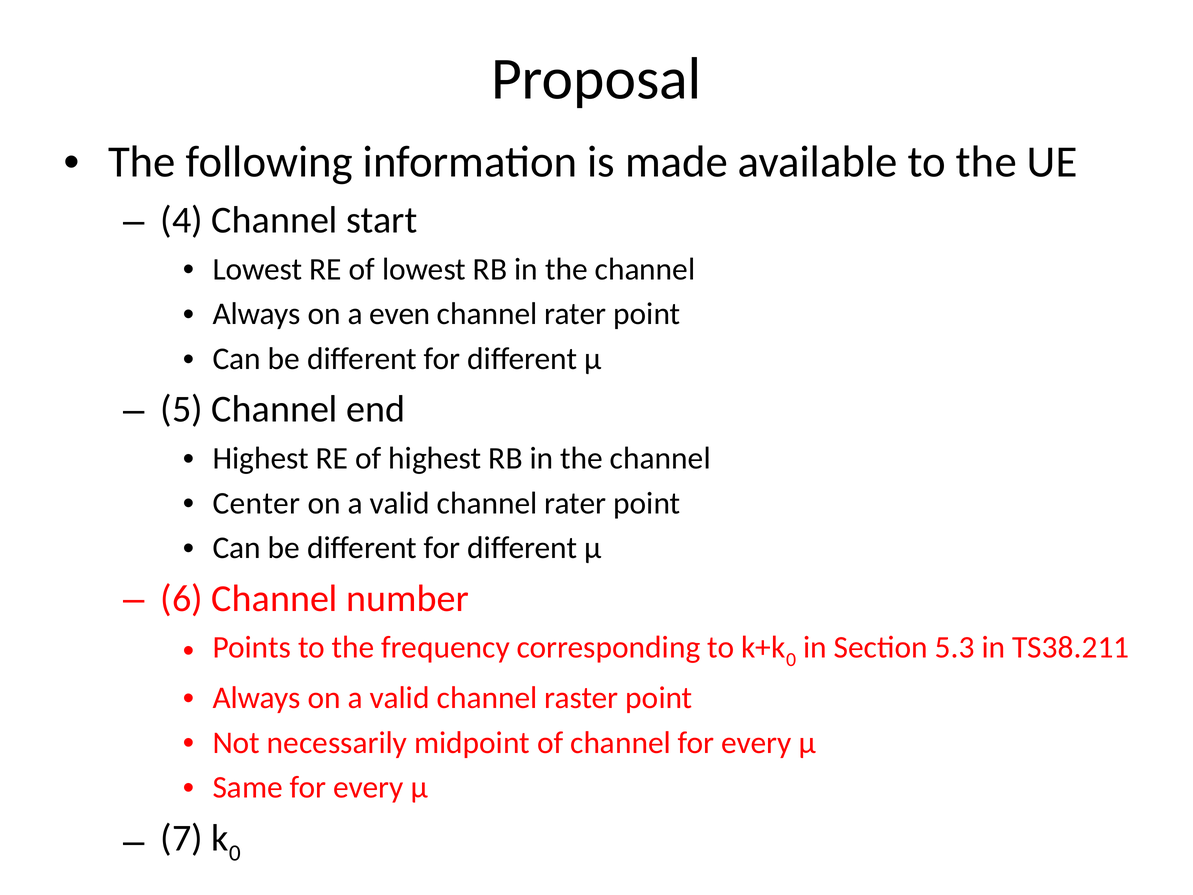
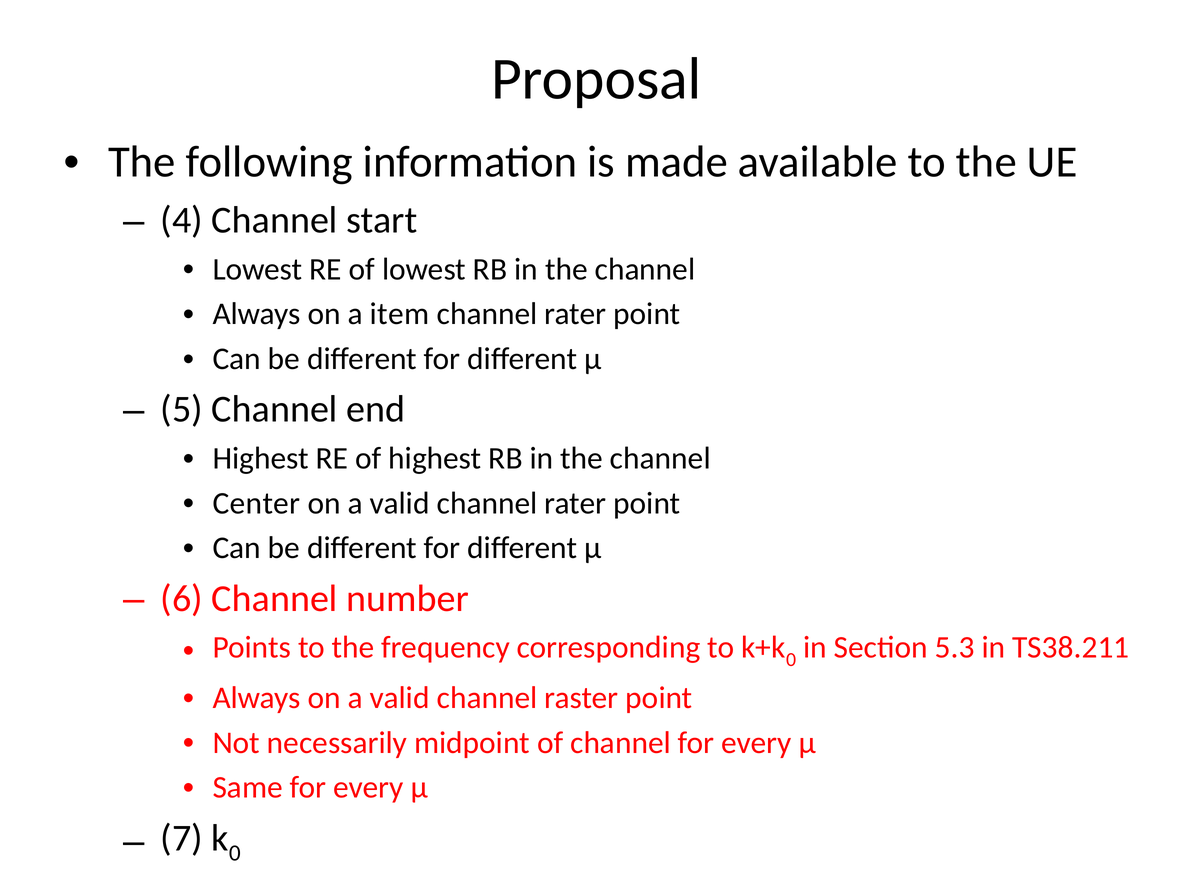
even: even -> item
